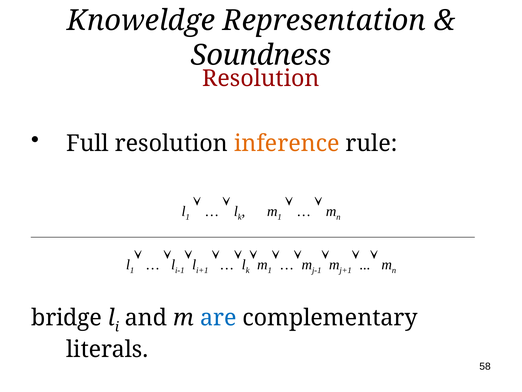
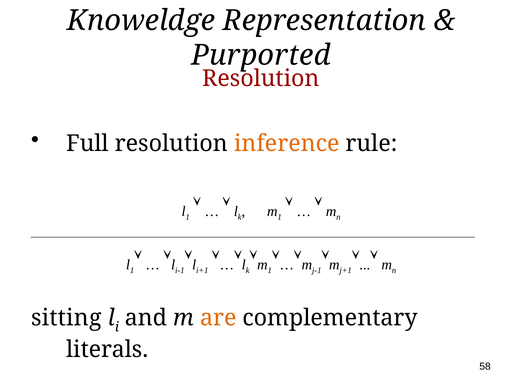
Soundness: Soundness -> Purported
bridge: bridge -> sitting
are colour: blue -> orange
